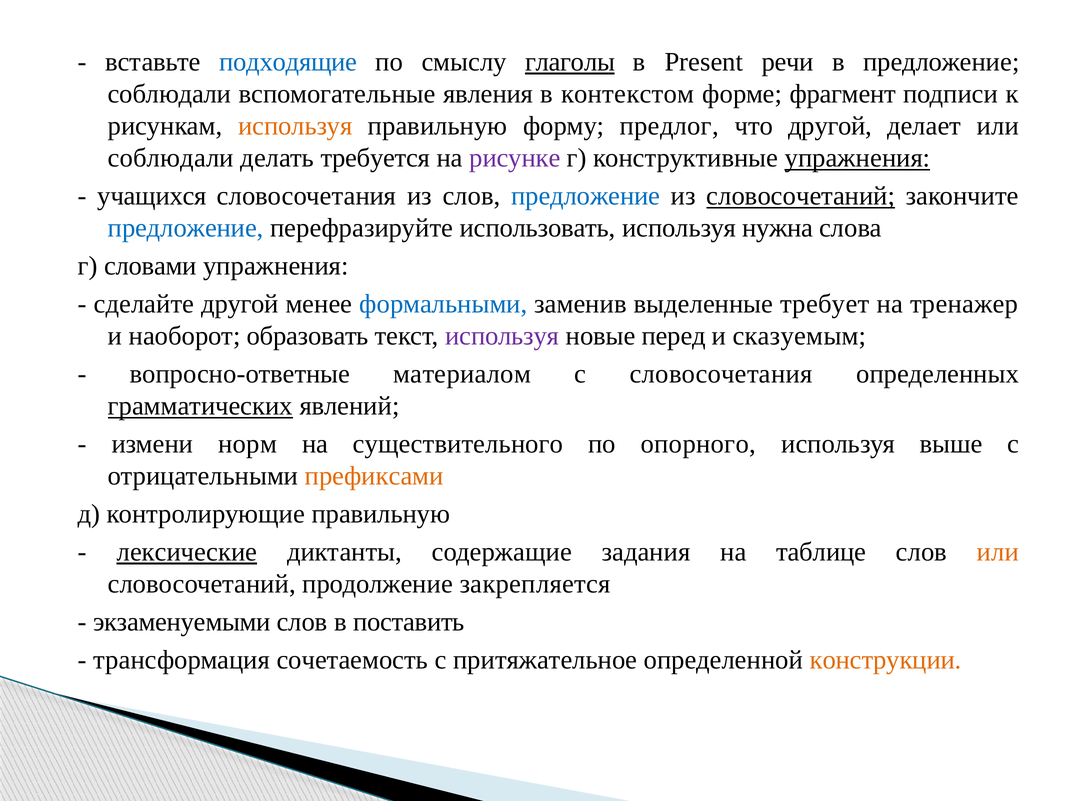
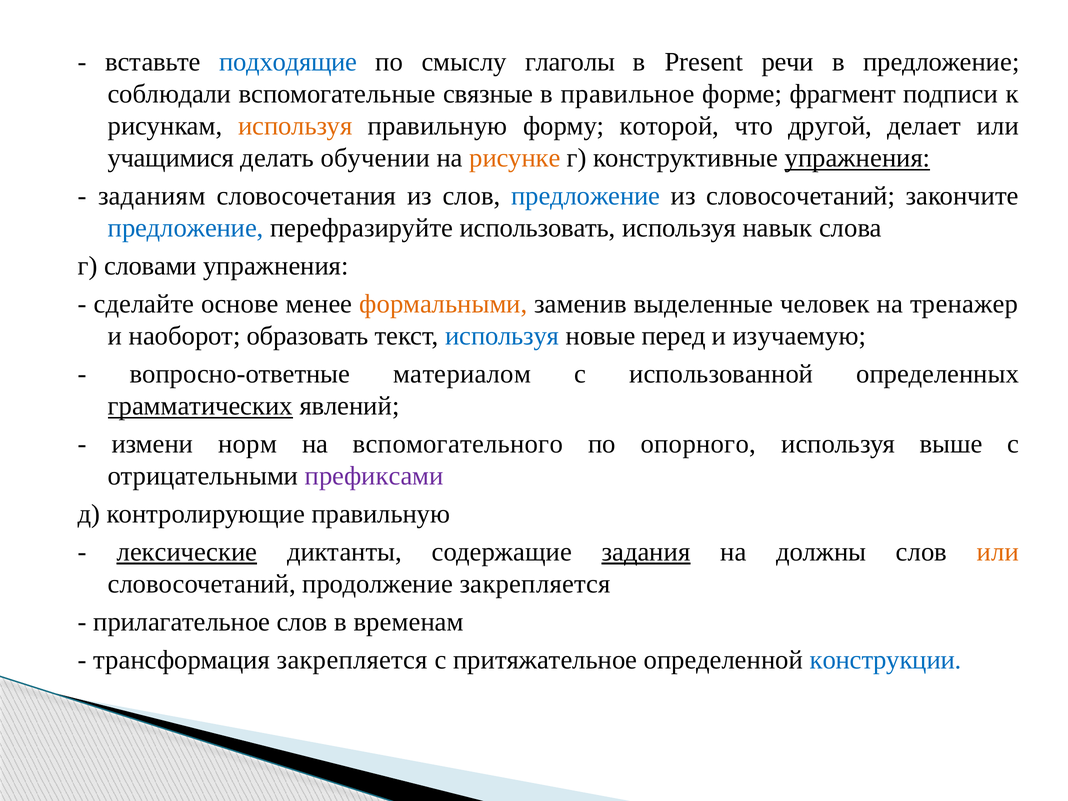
глаголы underline: present -> none
явления: явления -> связные
контекстом: контекстом -> правильное
предлог: предлог -> которой
соблюдали at (171, 158): соблюдали -> учащимися
требуется: требуется -> обучении
рисунке colour: purple -> orange
учащихся: учащихся -> заданиям
словосочетаний at (801, 196) underline: present -> none
нужна: нужна -> навык
сделайте другой: другой -> основе
формальными colour: blue -> orange
требует: требует -> человек
используя at (502, 336) colour: purple -> blue
сказуемым: сказуемым -> изучаемую
с словосочетания: словосочетания -> использованной
существительного: существительного -> вспомогательного
префиксами colour: orange -> purple
задания underline: none -> present
таблице: таблице -> должны
экзаменуемыми: экзаменуемыми -> прилагательное
поставить: поставить -> временам
трансформация сочетаемость: сочетаемость -> закрепляется
конструкции colour: orange -> blue
